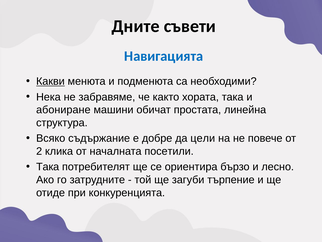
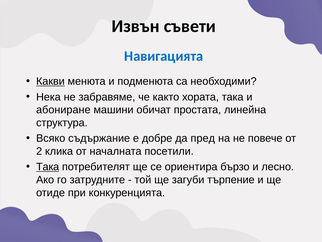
Дните: Дните -> Извън
цели: цели -> пред
Така at (48, 167) underline: none -> present
